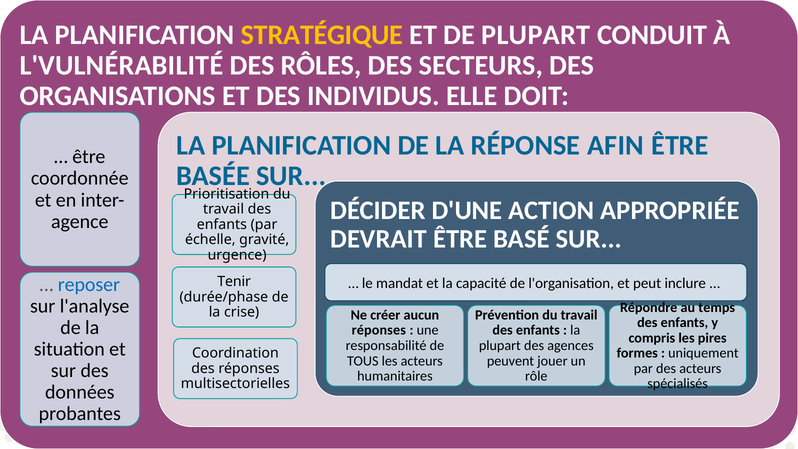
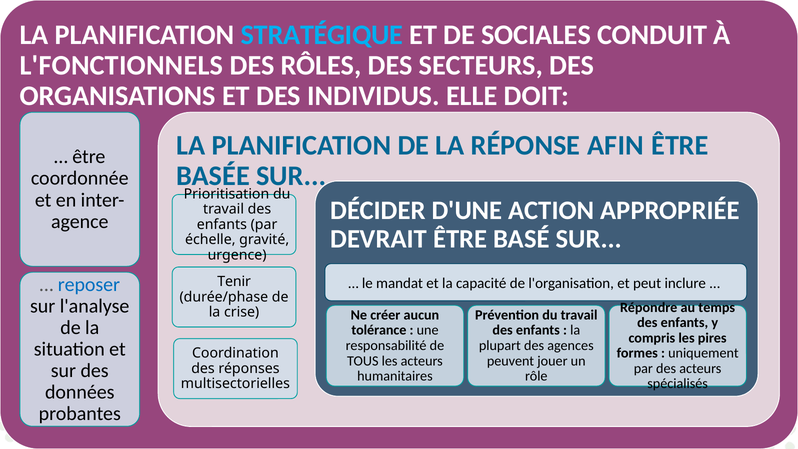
STRATÉGIQUE colour: yellow -> light blue
DE PLUPART: PLUPART -> SOCIALES
L'VULNÉRABILITÉ: L'VULNÉRABILITÉ -> L'FONCTIONNELS
réponses at (379, 330): réponses -> tolérance
